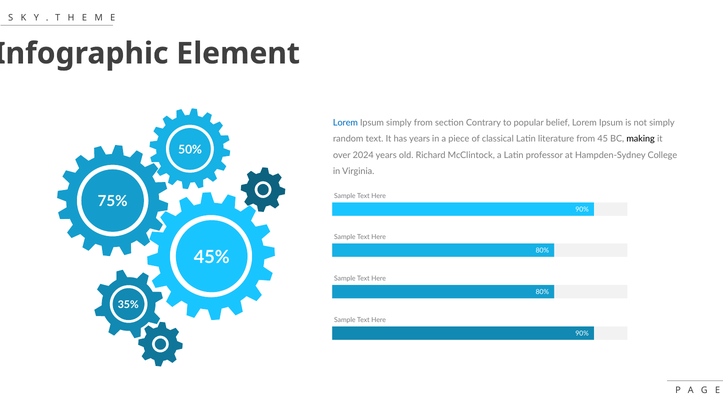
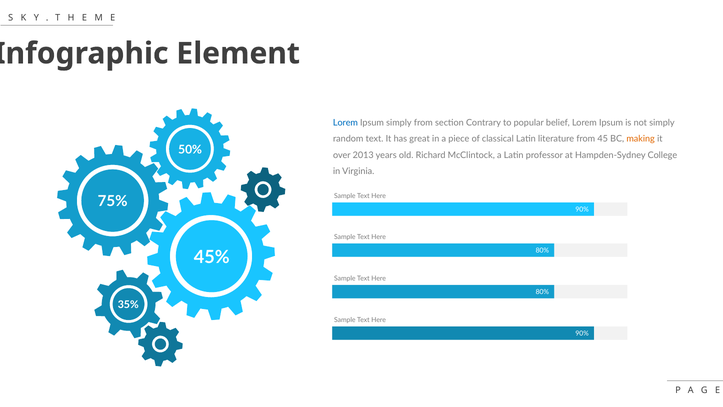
has years: years -> great
making colour: black -> orange
2024: 2024 -> 2013
